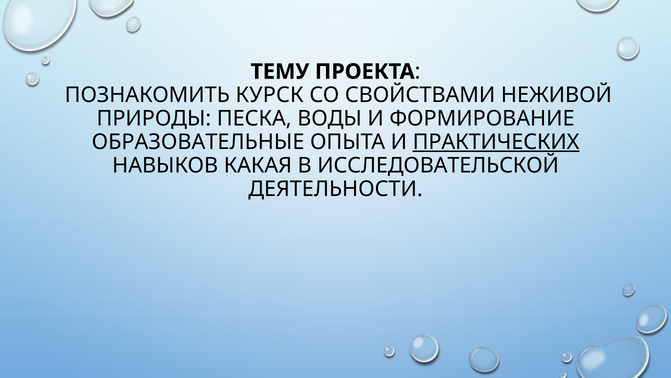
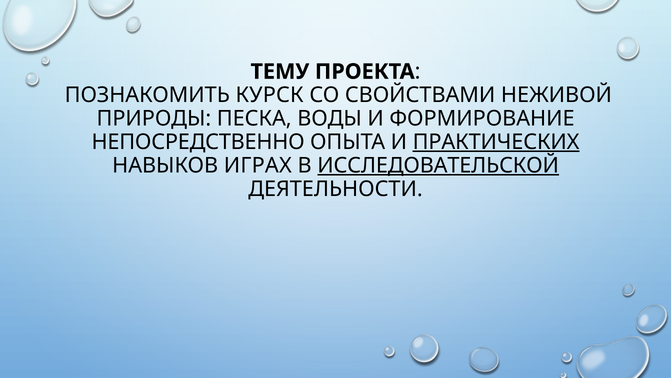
ОБРАЗОВАТЕЛЬНЫЕ: ОБРАЗОВАТЕЛЬНЫЕ -> НЕПОСРЕДСТВЕННО
КАКАЯ: КАКАЯ -> ИГРАХ
ИССЛЕДОВАТЕЛЬСКОЙ underline: none -> present
